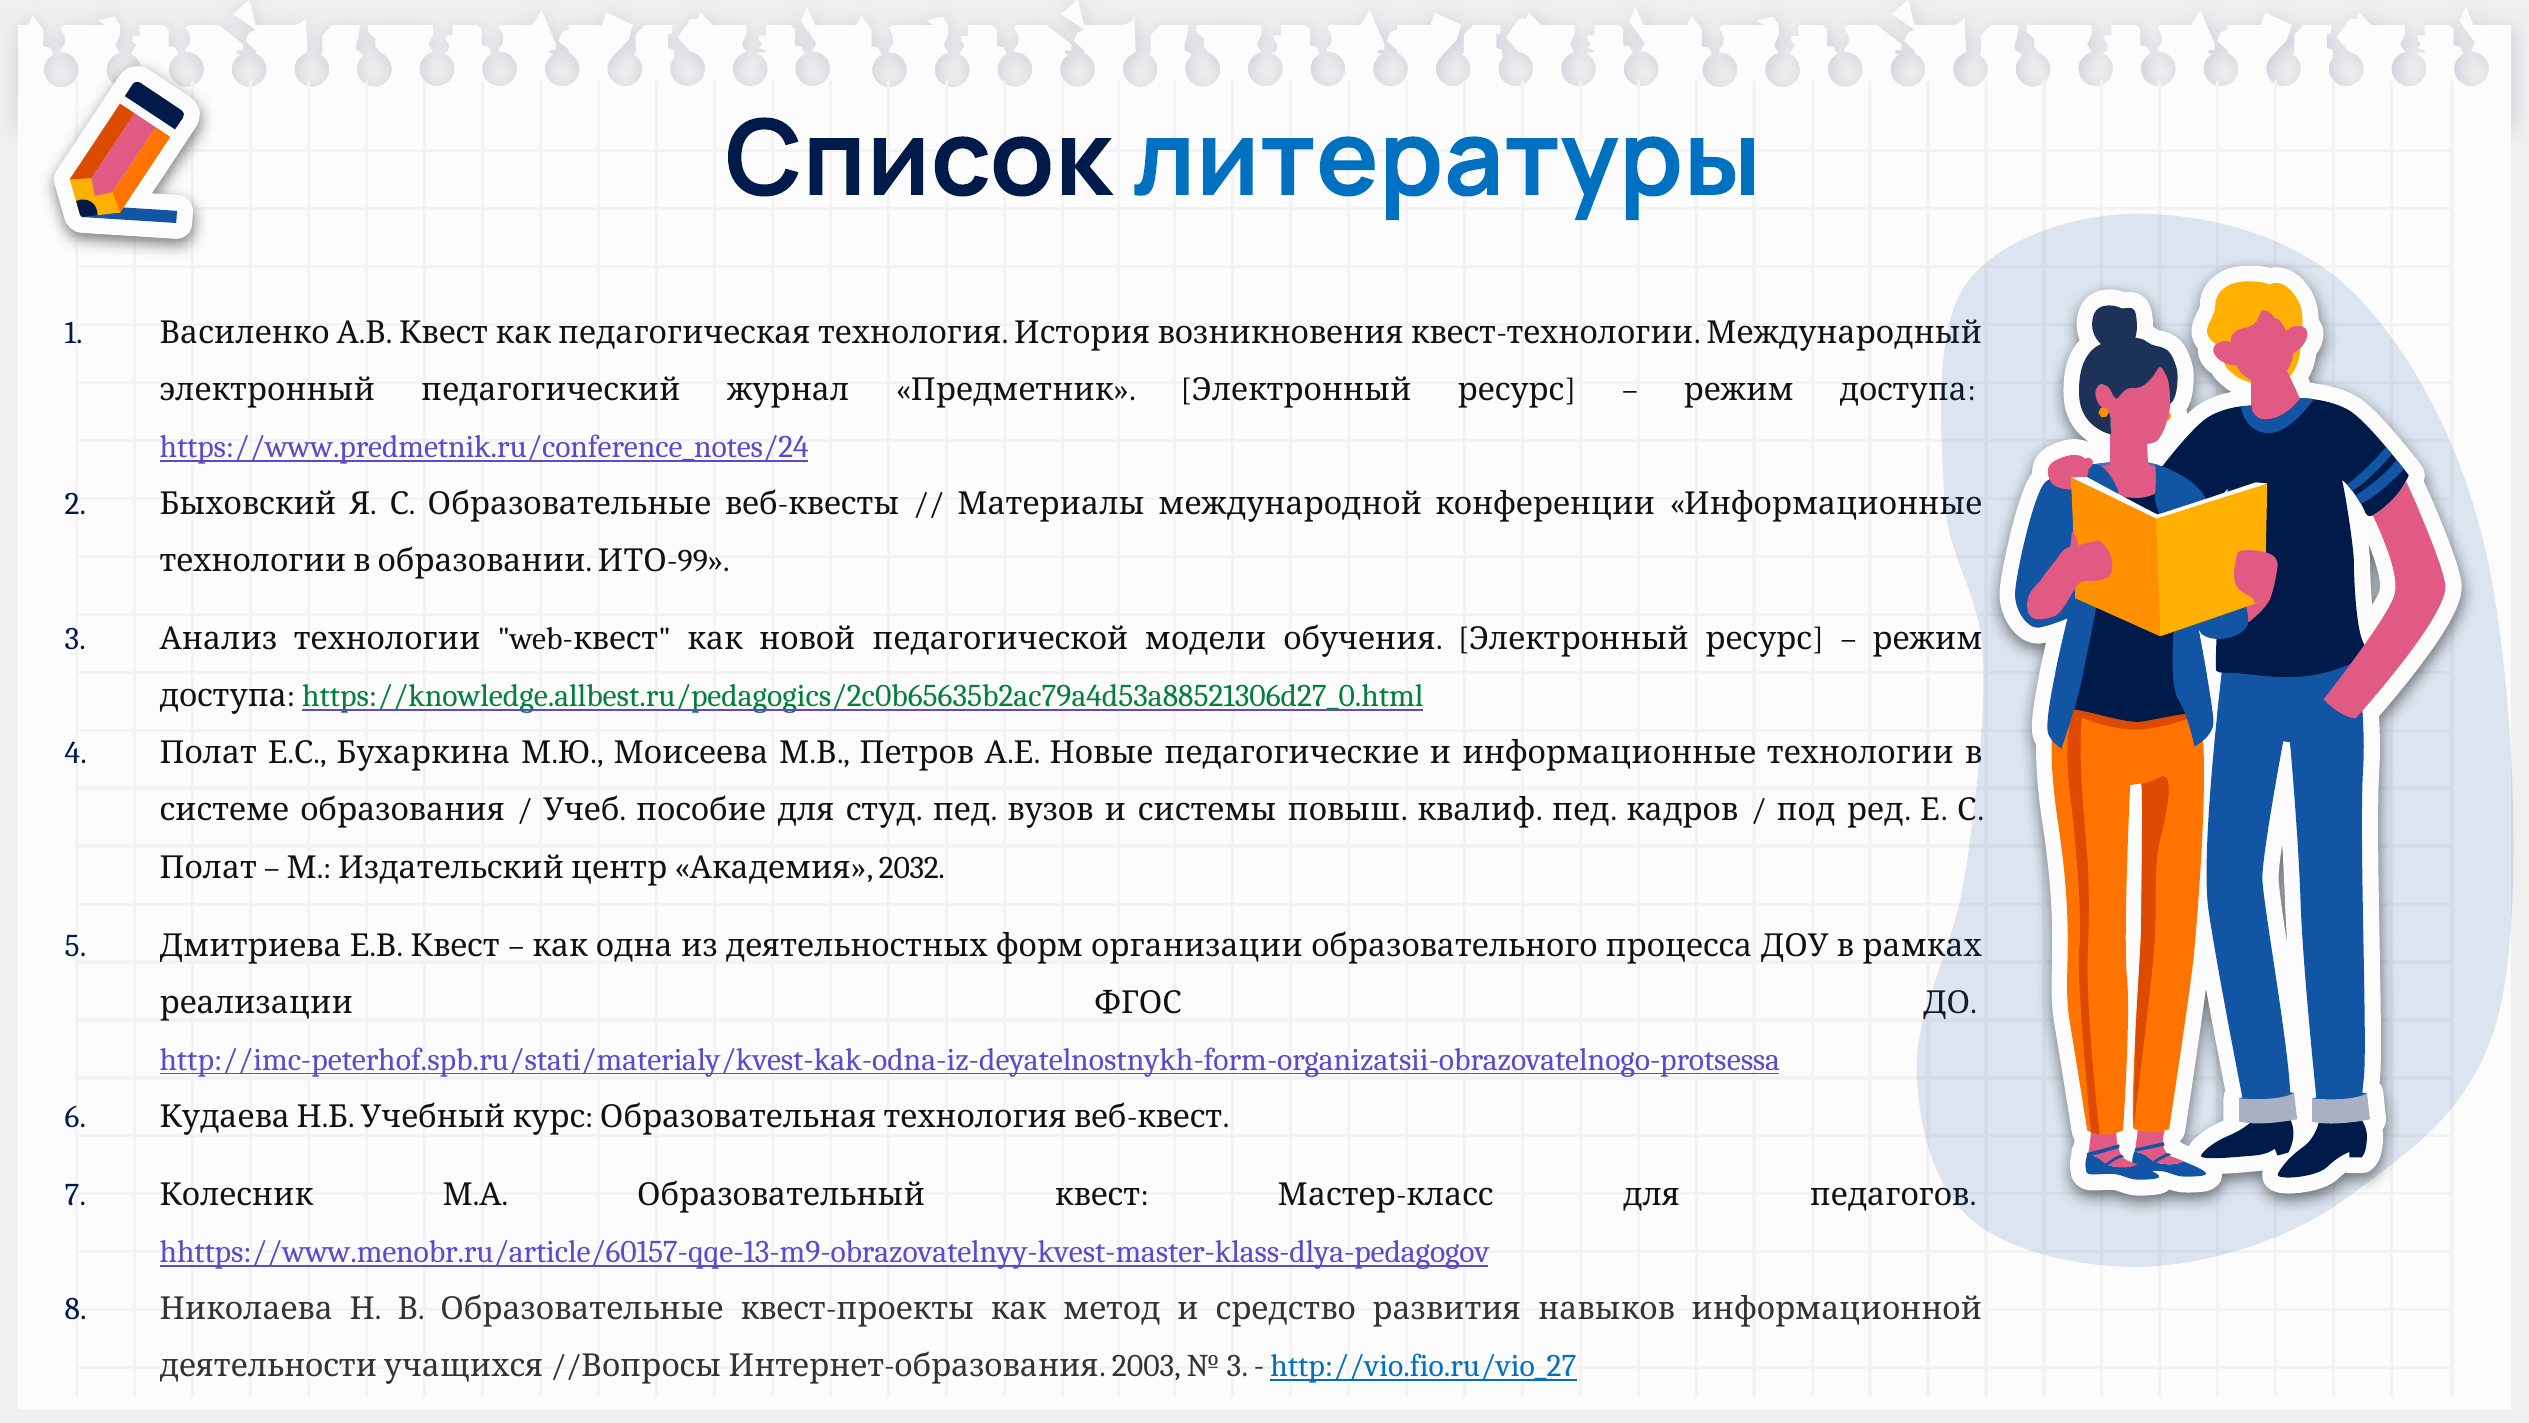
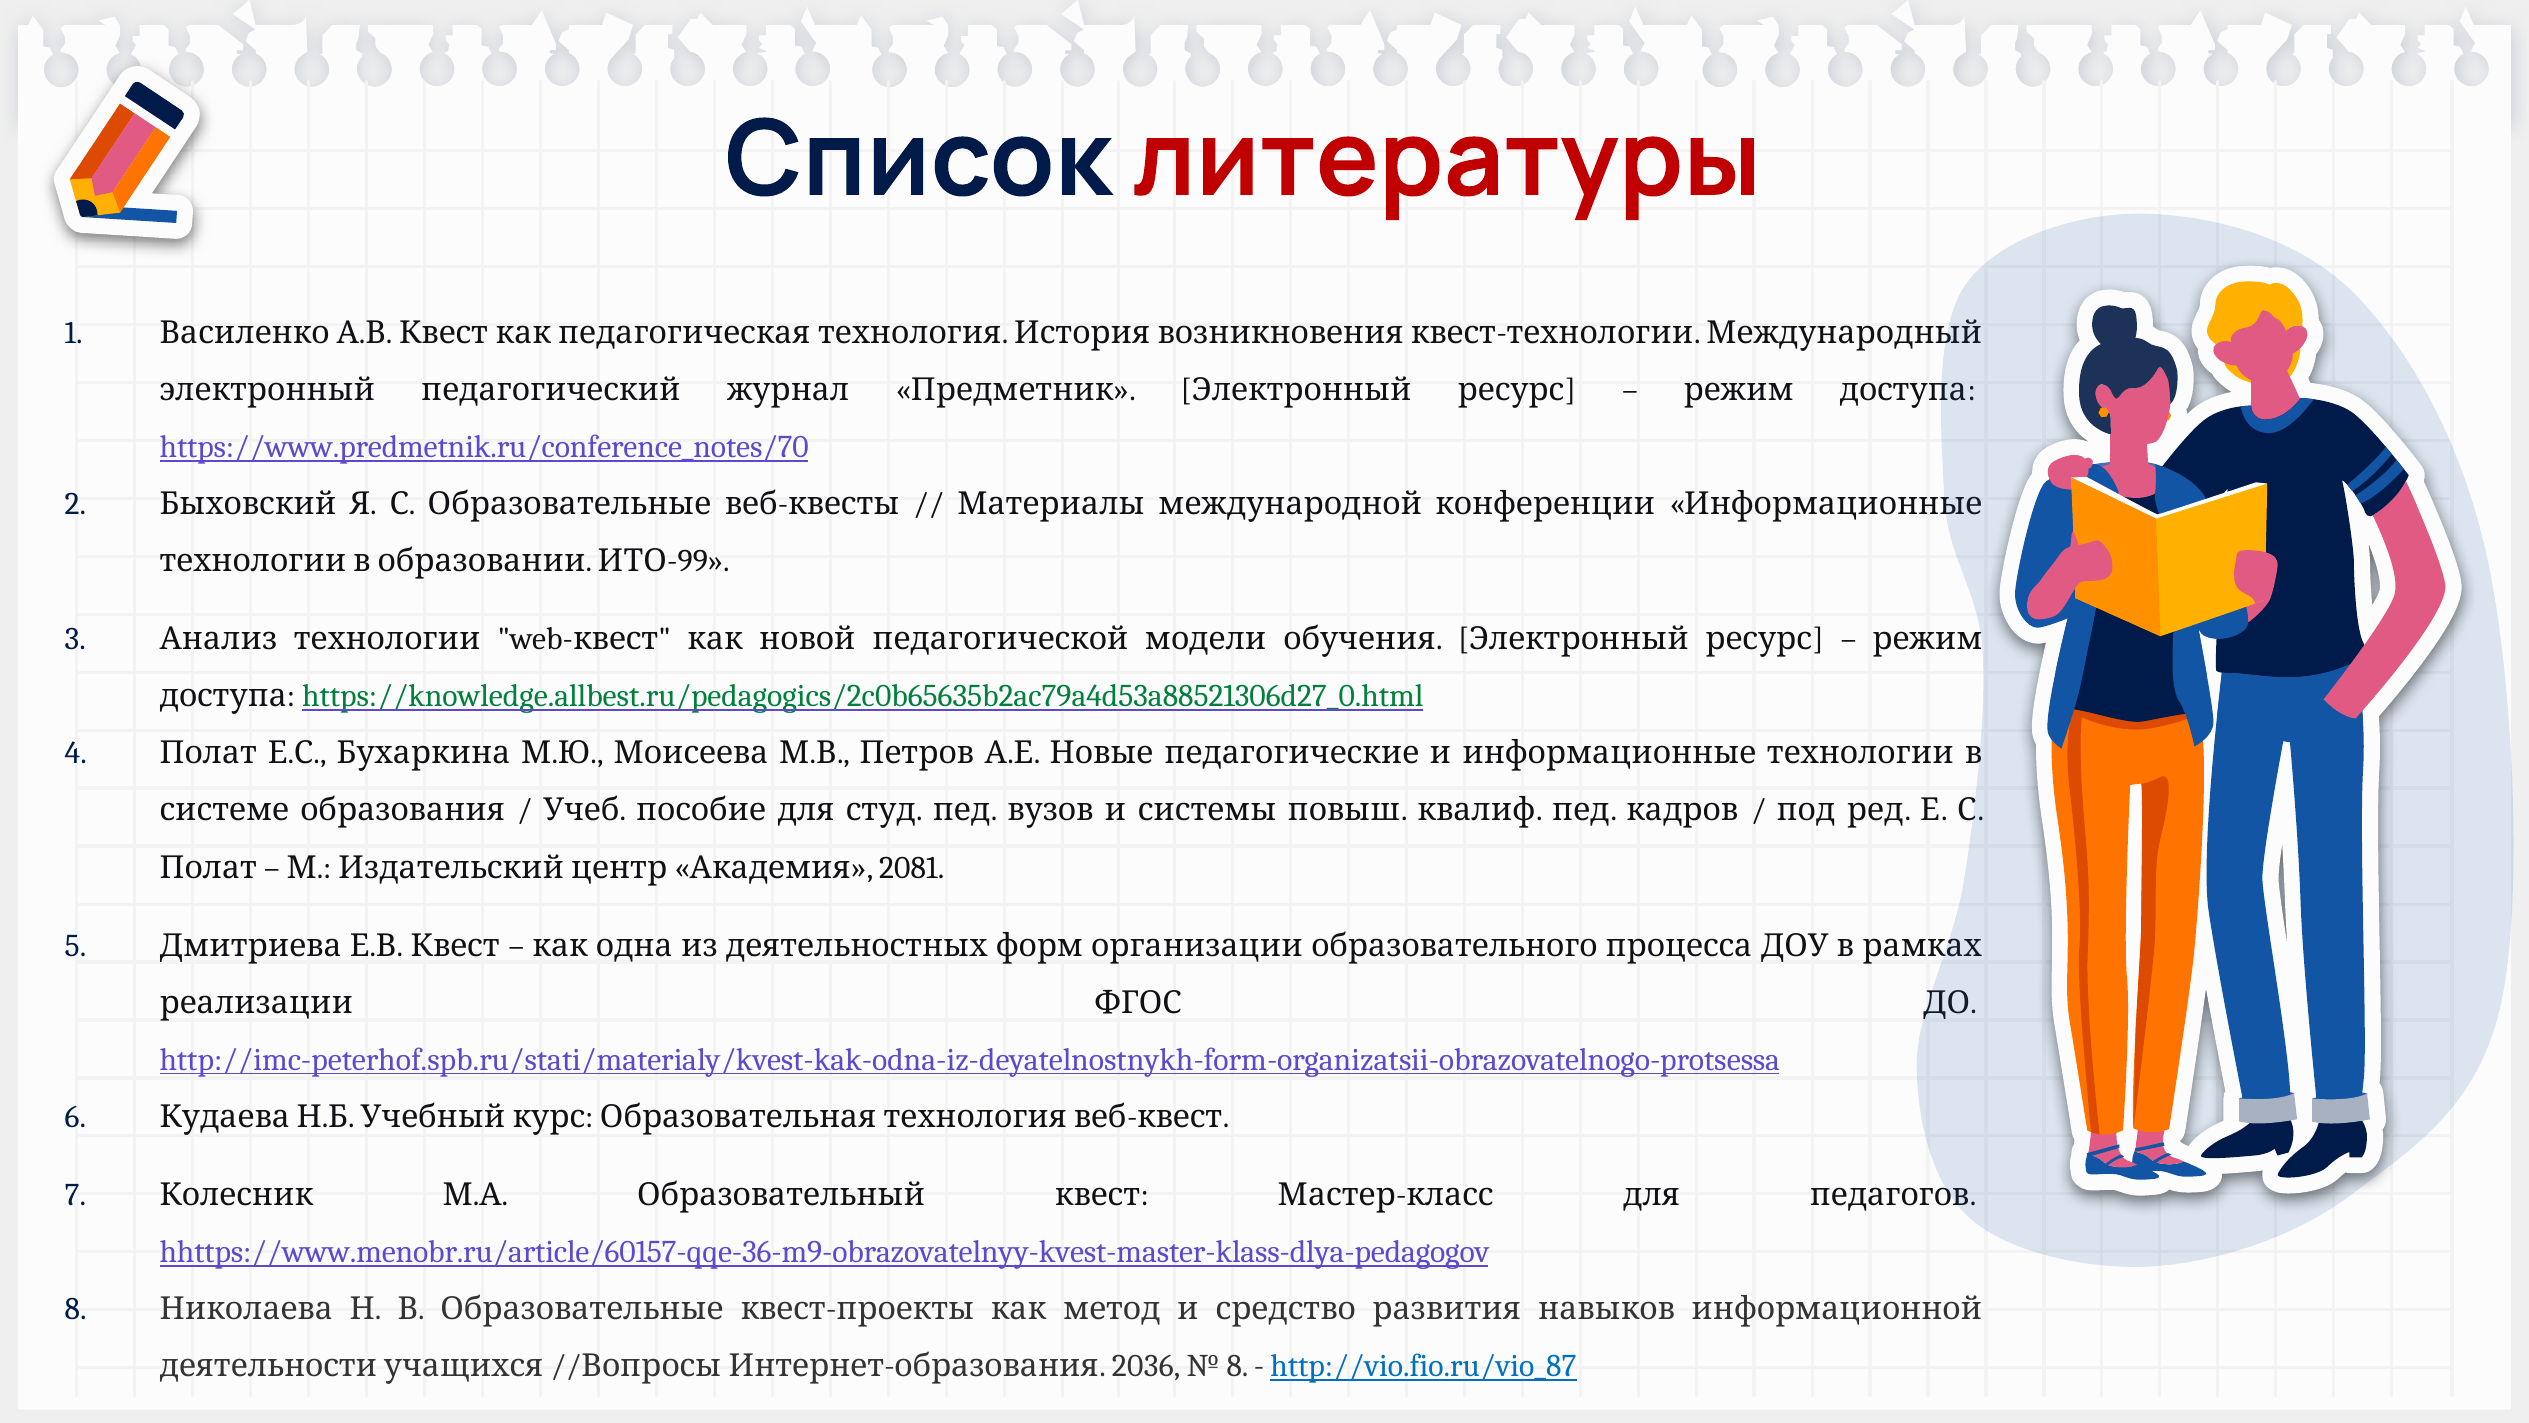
литературы colour: blue -> red
https://www.predmetnik.ru/conference_notes/24: https://www.predmetnik.ru/conference_notes/24 -> https://www.predmetnik.ru/conference_notes/70
2032: 2032 -> 2081
hhttps://www.menobr.ru/article/60157-qqe-13-m9-obrazovatelnyy-kvest-master-klass-dlya-pedagogov: hhttps://www.menobr.ru/article/60157-qqe-13-m9-obrazovatelnyy-kvest-master-klass-dlya-pedagogov -> hhttps://www.menobr.ru/article/60157-qqe-36-m9-obrazovatelnyy-kvest-master-klass-dlya-pedagogov
2003: 2003 -> 2036
3 at (1237, 1366): 3 -> 8
http://vio.fio.ru/vio_27: http://vio.fio.ru/vio_27 -> http://vio.fio.ru/vio_87
